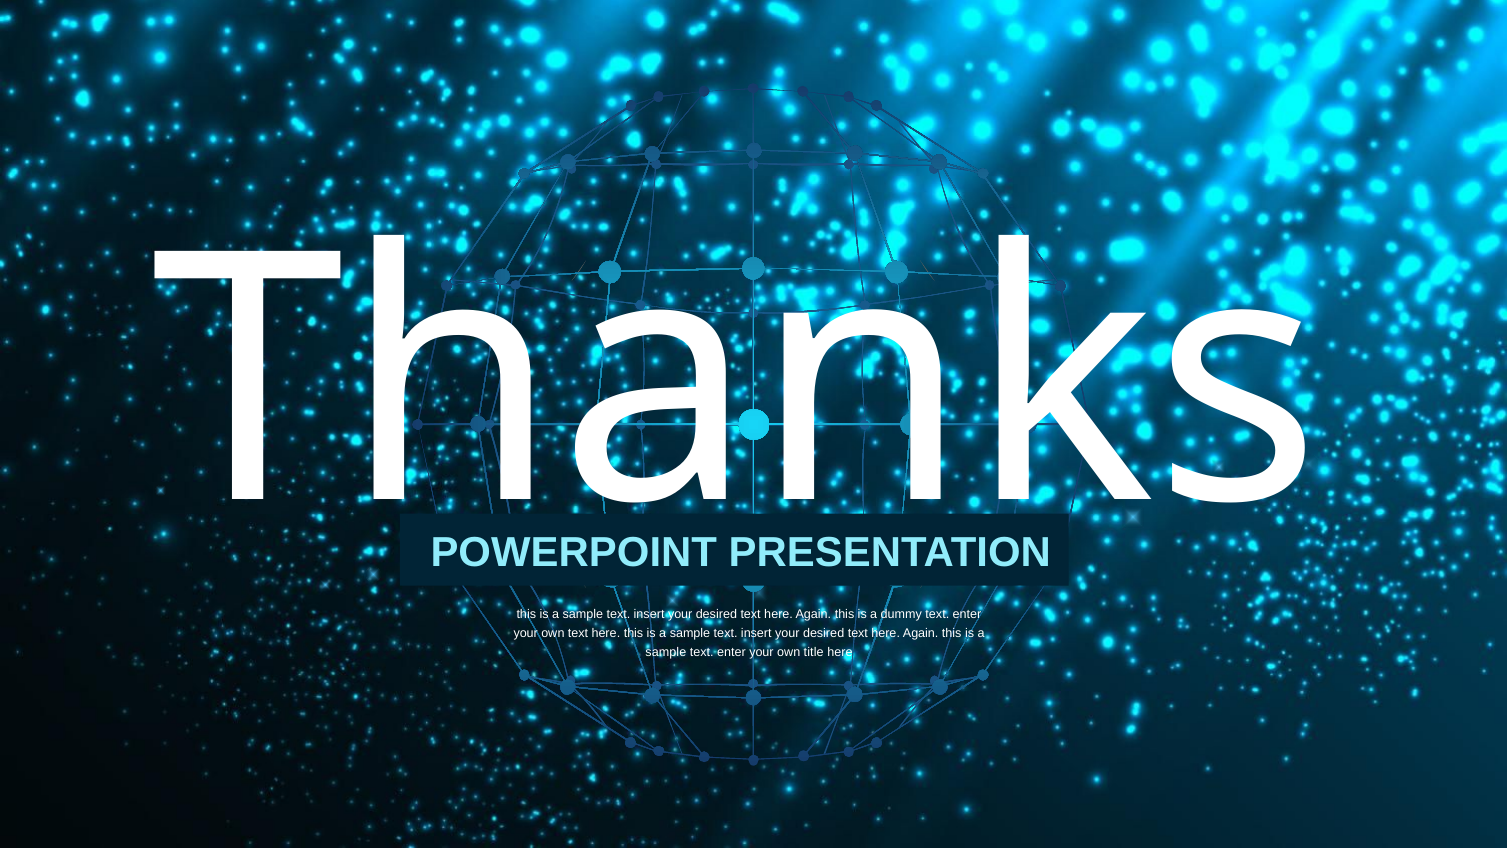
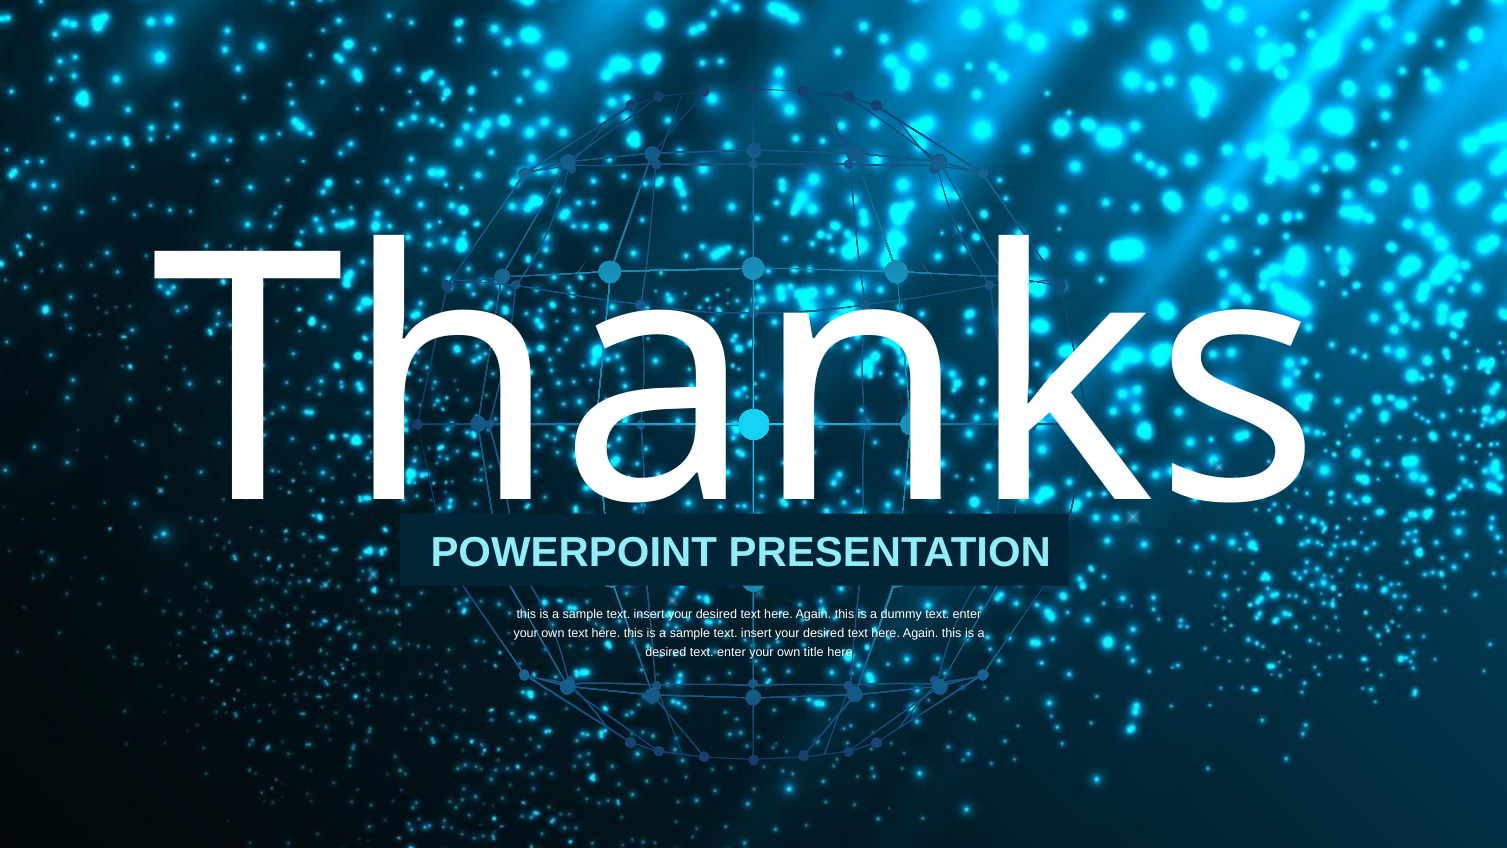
sample at (666, 652): sample -> desired
